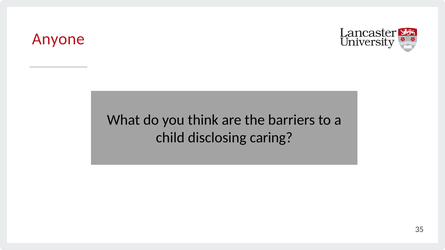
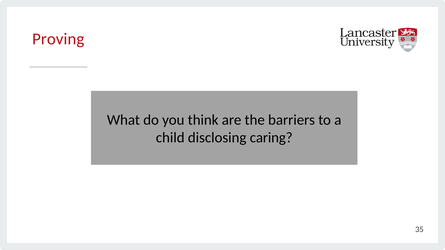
Anyone: Anyone -> Proving
